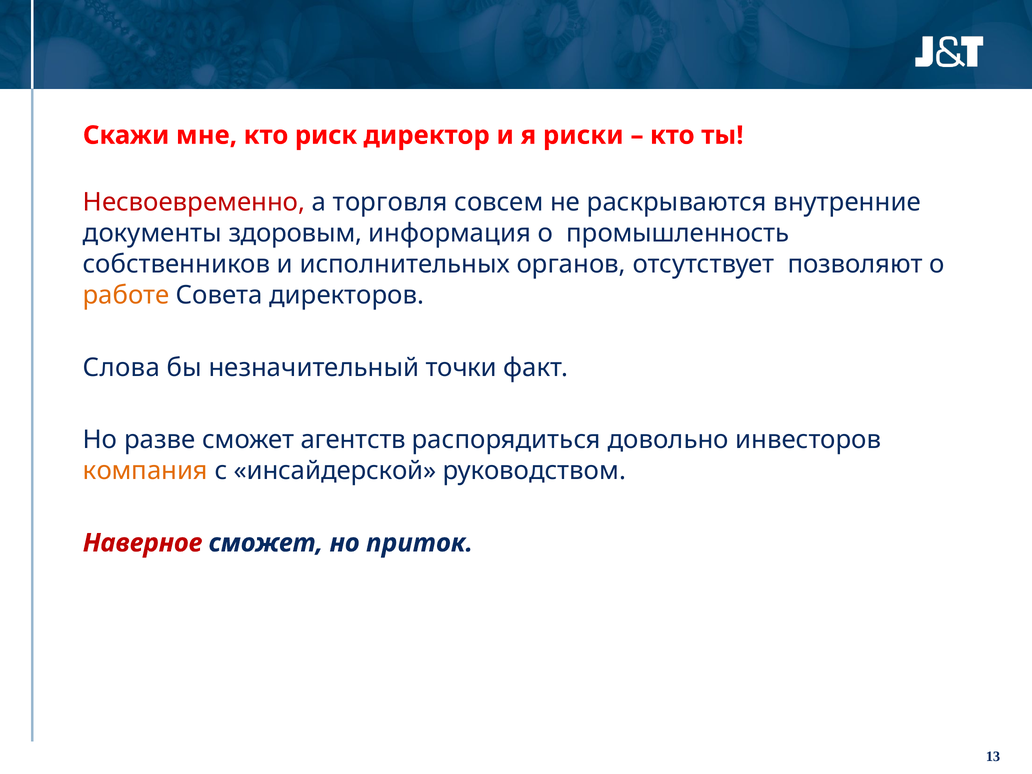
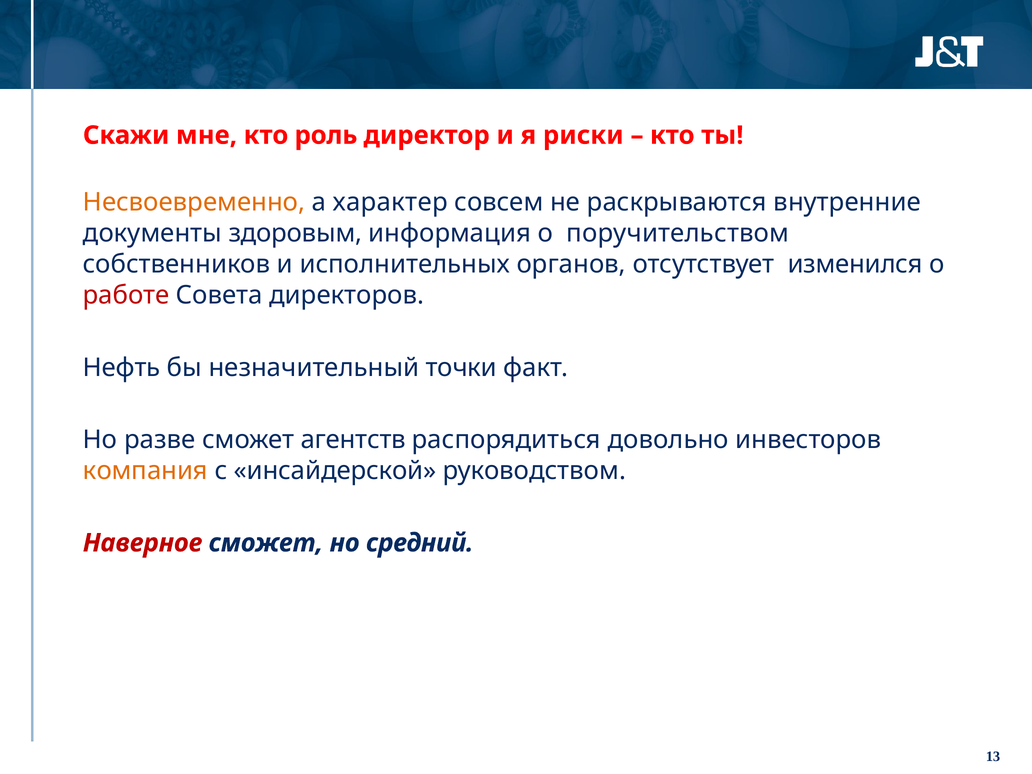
риск: риск -> роль
Несвоевременно colour: red -> orange
торговля: торговля -> характер
промышленность: промышленность -> поручительством
позволяют: позволяют -> изменился
работе colour: orange -> red
Слова: Слова -> Нефть
приток: приток -> средний
